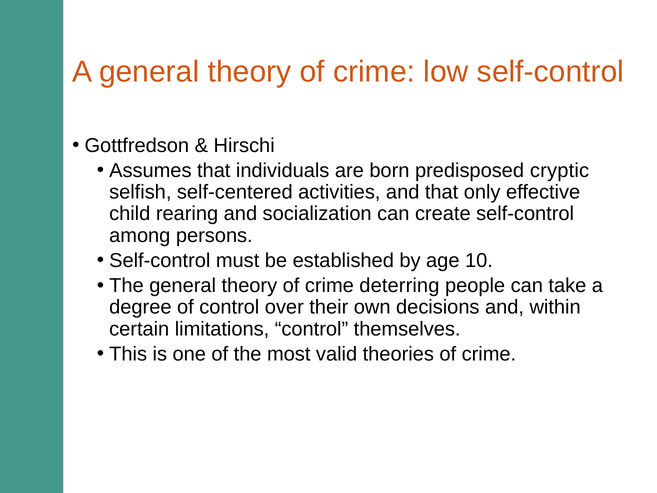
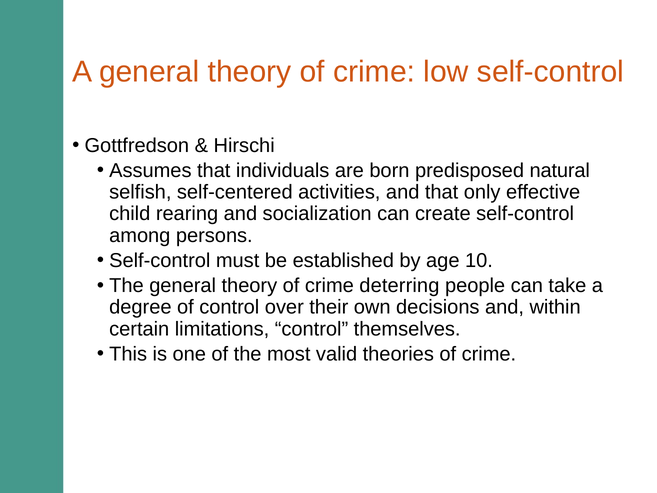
cryptic: cryptic -> natural
